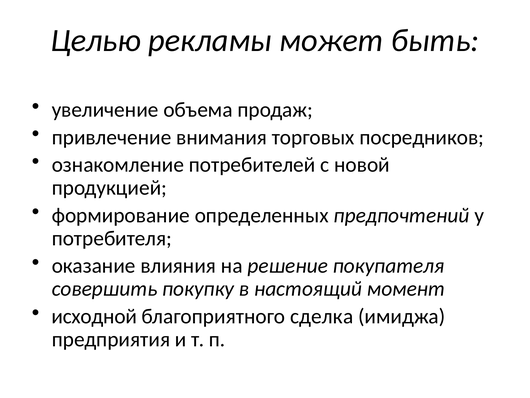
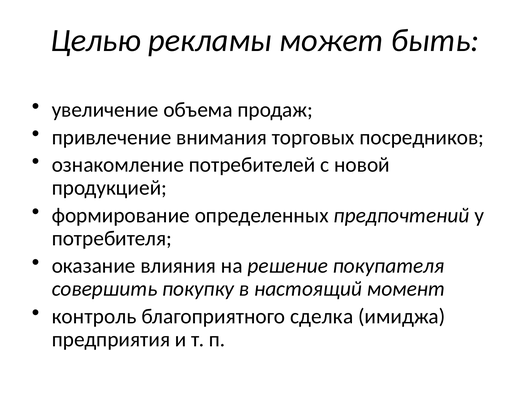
исходной: исходной -> контроль
